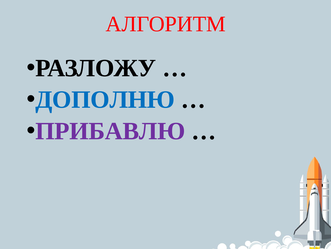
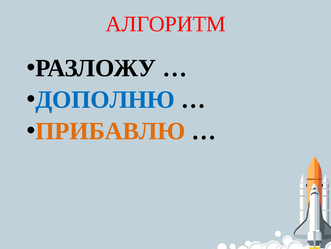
ПРИБАВЛЮ colour: purple -> orange
